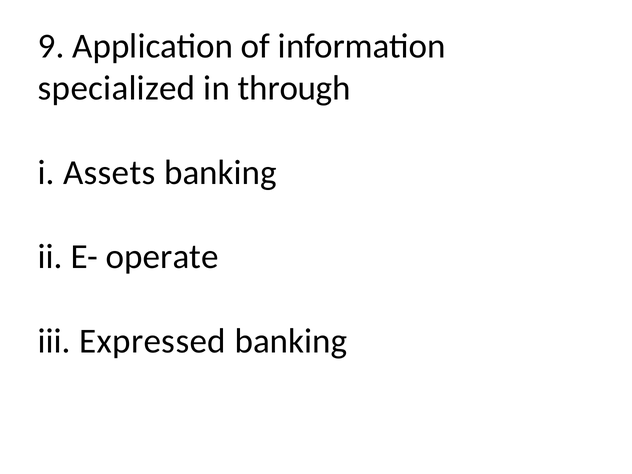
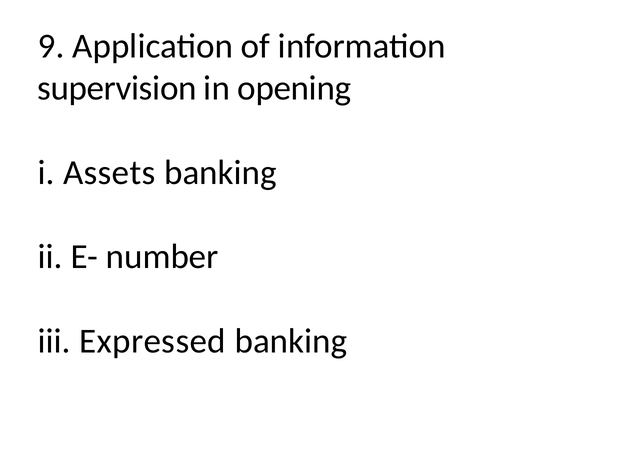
specialized: specialized -> supervision
through: through -> opening
operate: operate -> number
